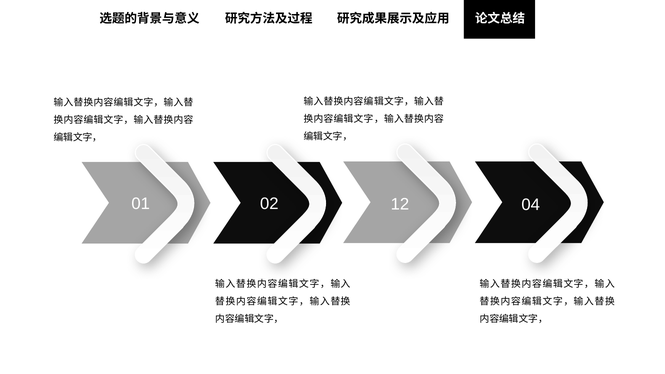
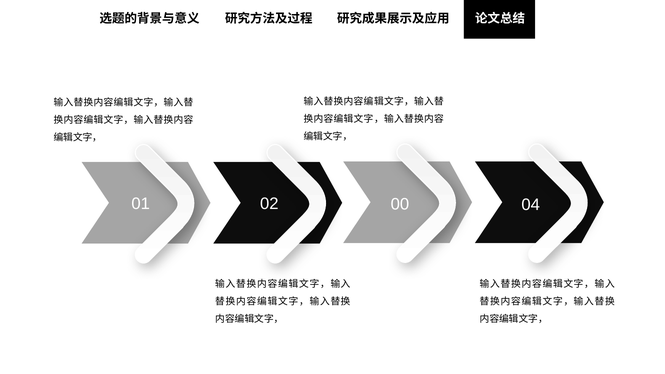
12: 12 -> 00
